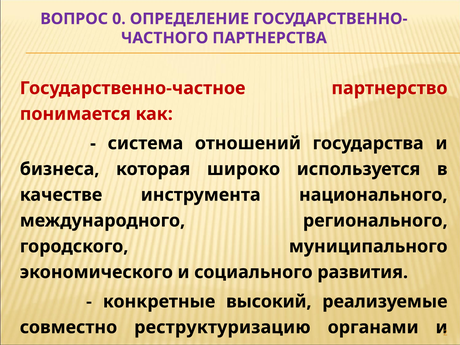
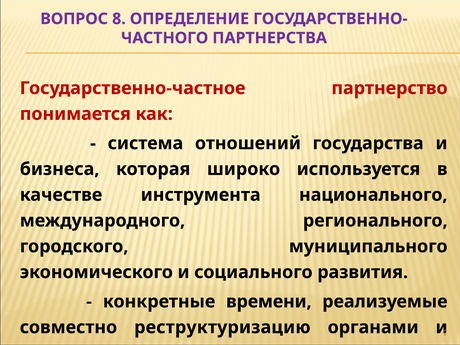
0: 0 -> 8
высокий: высокий -> времени
